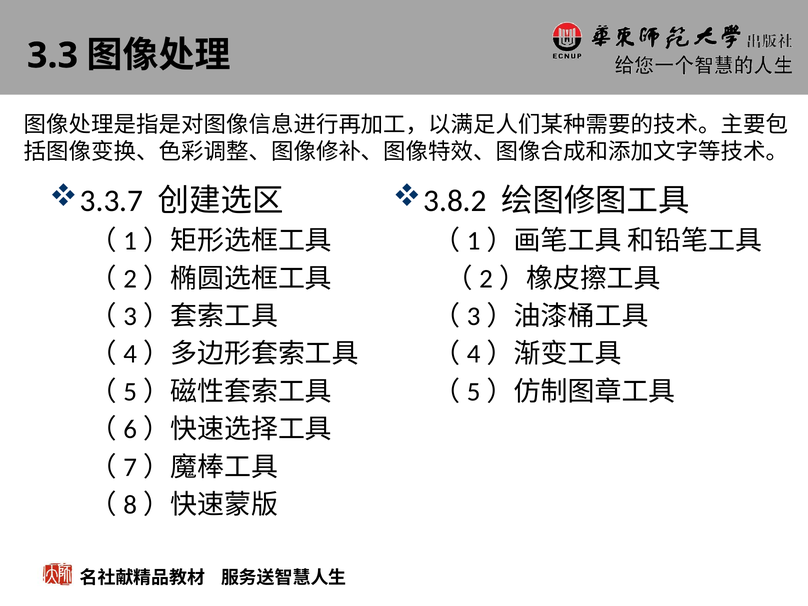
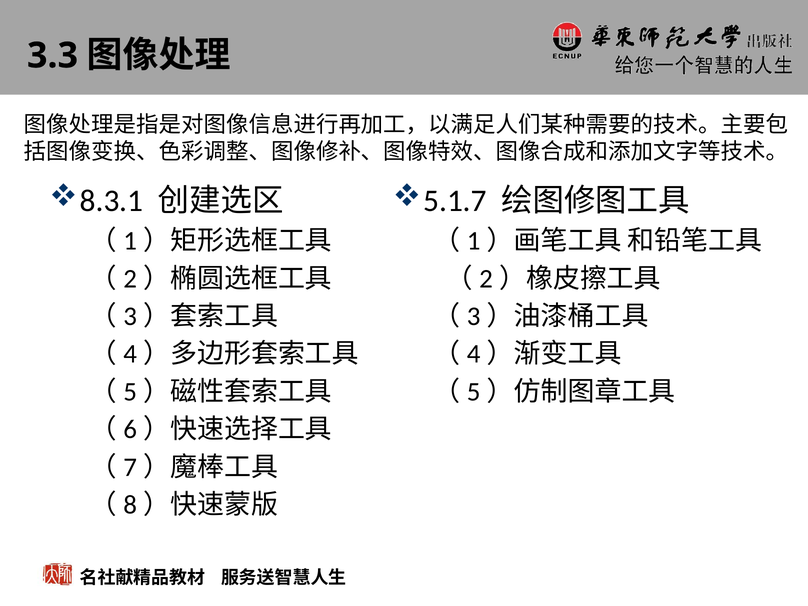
3.3.7: 3.3.7 -> 8.3.1
3.8.2: 3.8.2 -> 5.1.7
